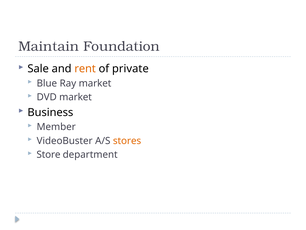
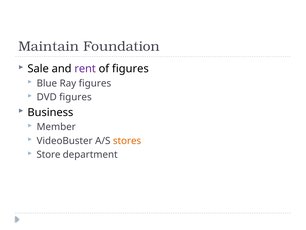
rent colour: orange -> purple
of private: private -> figures
Ray market: market -> figures
DVD market: market -> figures
